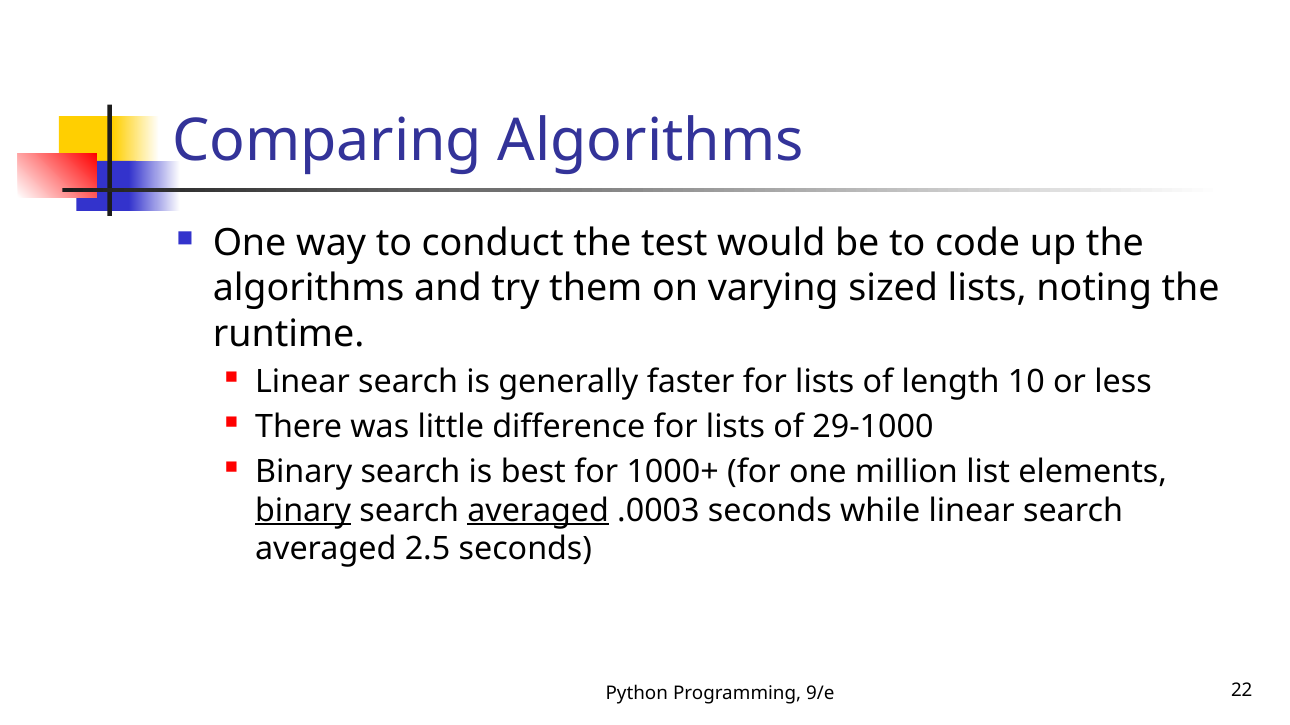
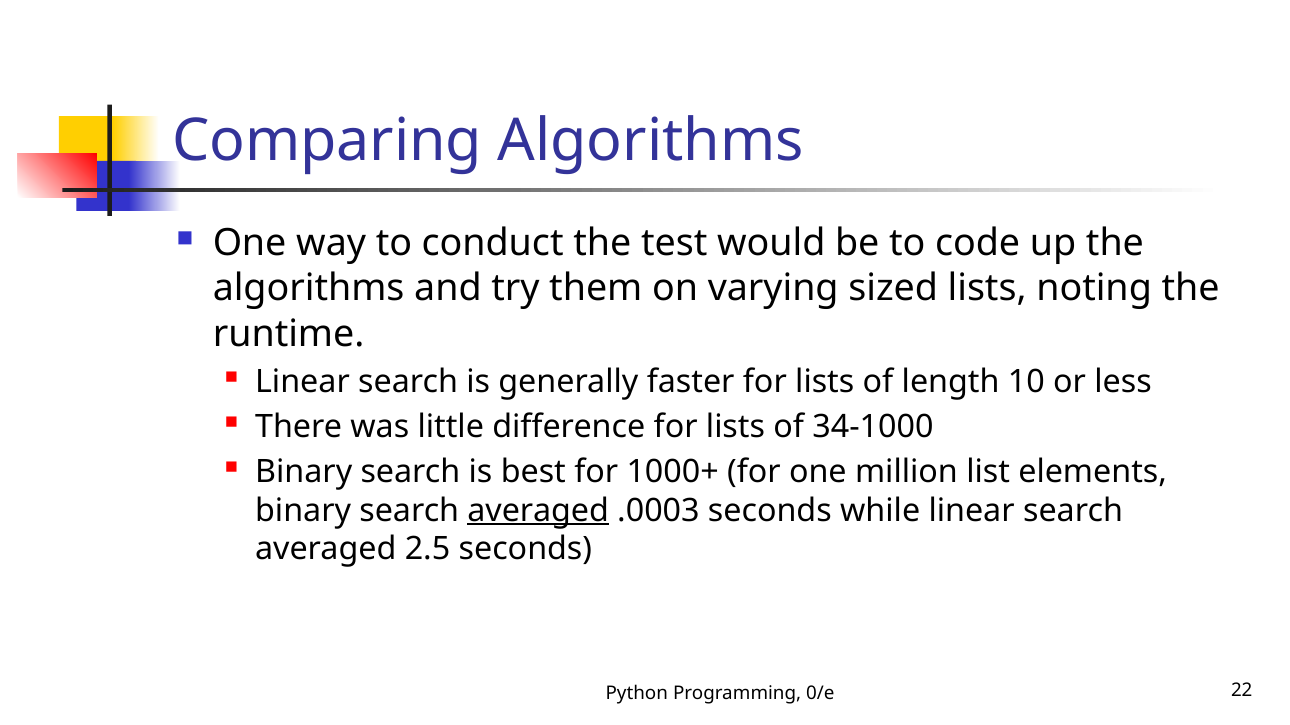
29-1000: 29-1000 -> 34-1000
binary at (303, 511) underline: present -> none
9/e: 9/e -> 0/e
